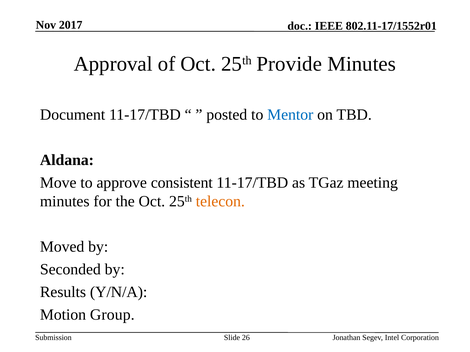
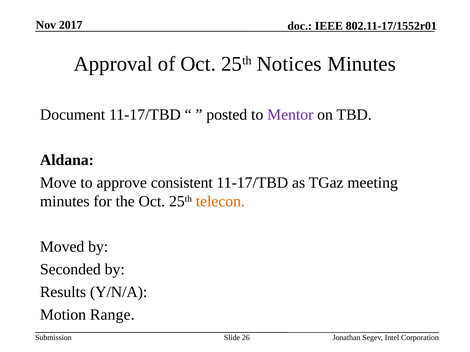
Provide: Provide -> Notices
Mentor colour: blue -> purple
Group: Group -> Range
